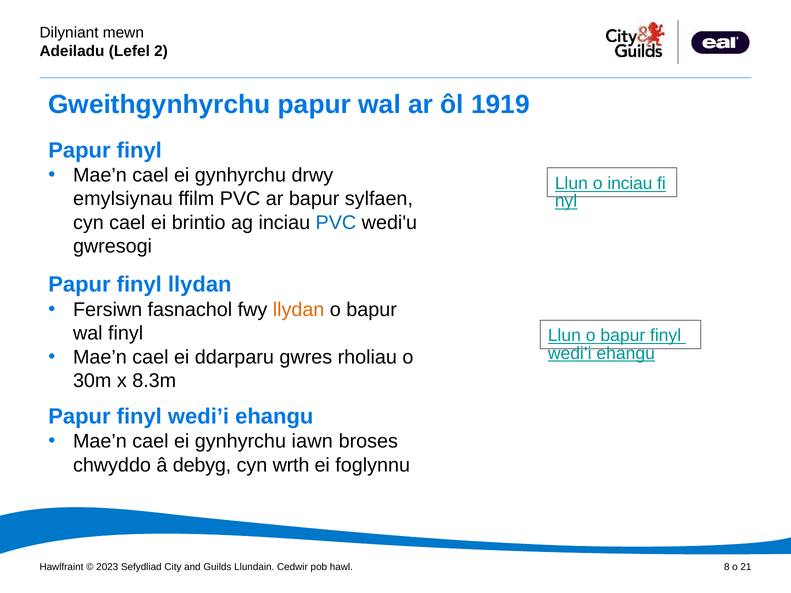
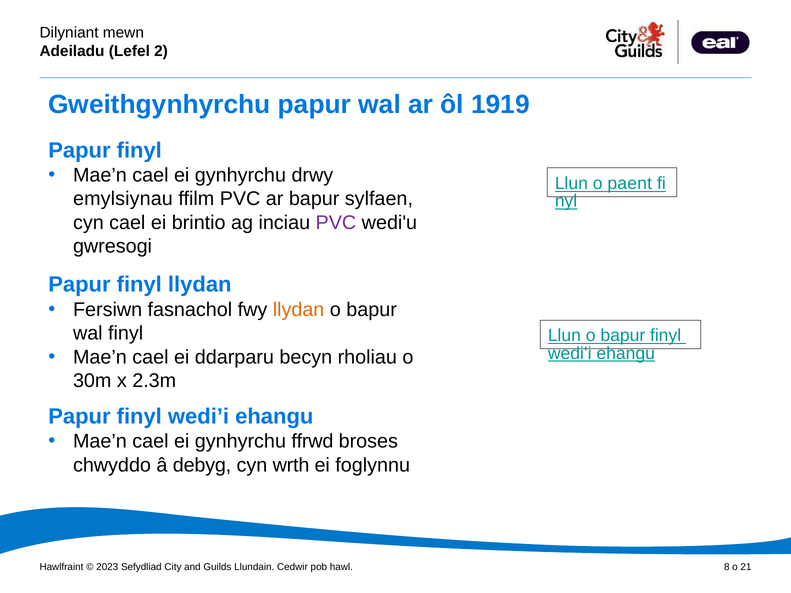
o inciau: inciau -> paent
PVC at (336, 223) colour: blue -> purple
gwres: gwres -> becyn
8.3m: 8.3m -> 2.3m
iawn: iawn -> ffrwd
